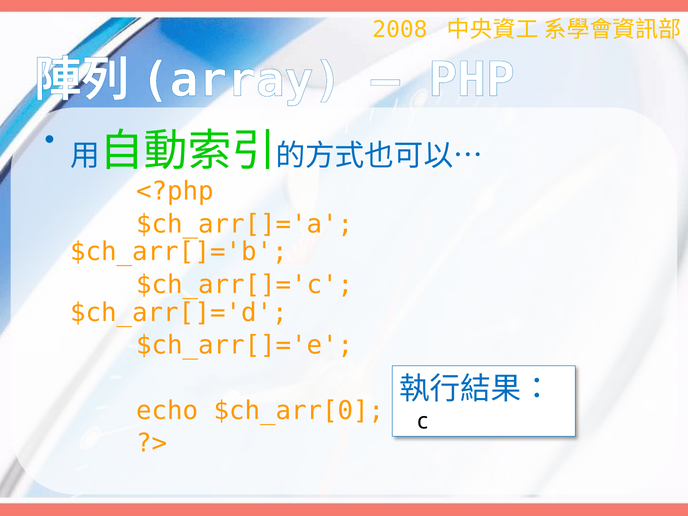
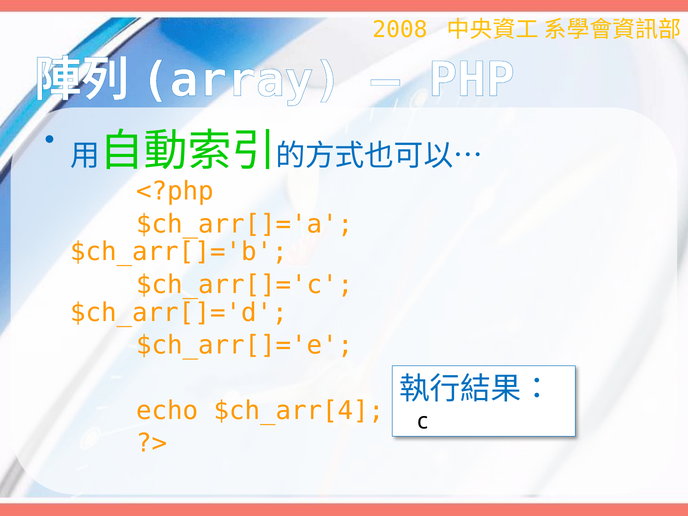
$ch_arr[0: $ch_arr[0 -> $ch_arr[4
